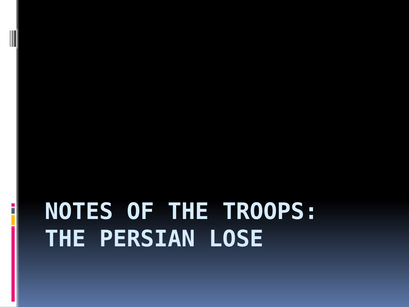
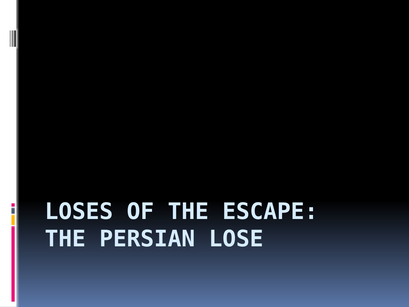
NOTES: NOTES -> LOSES
TROOPS: TROOPS -> ESCAPE
